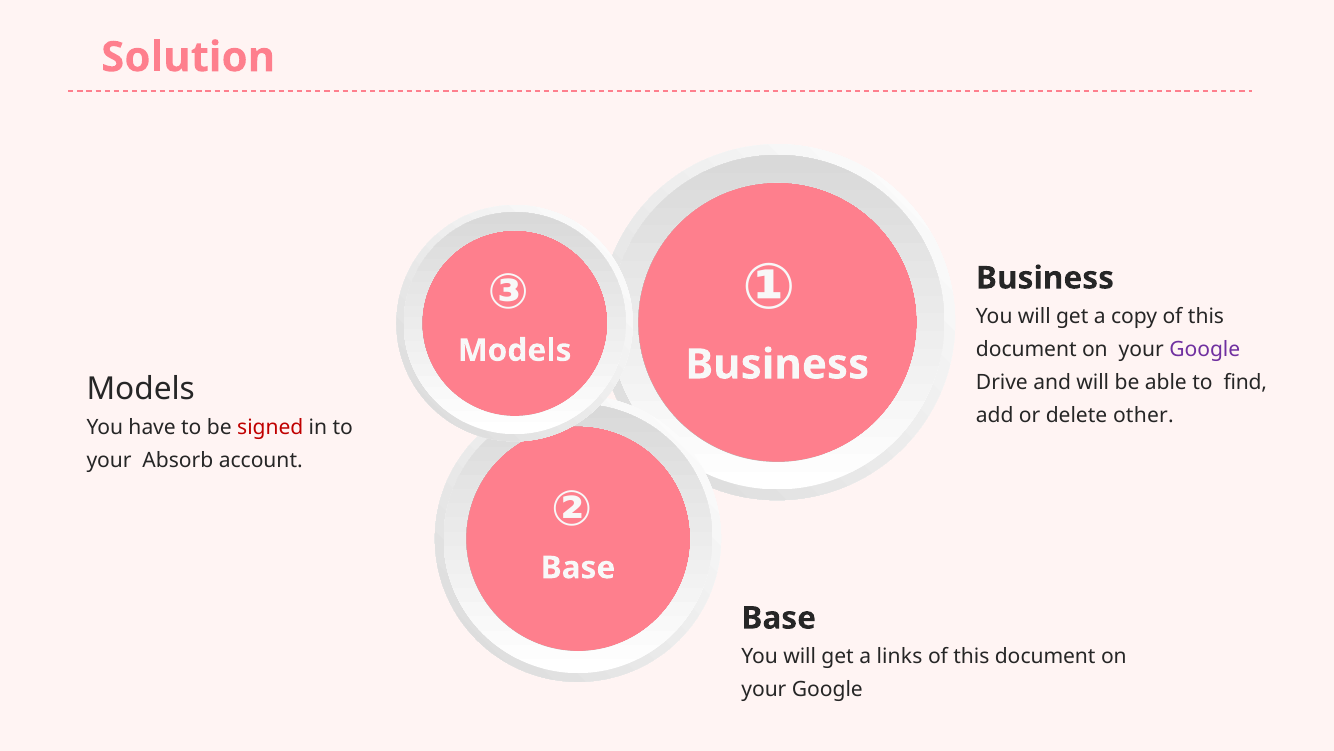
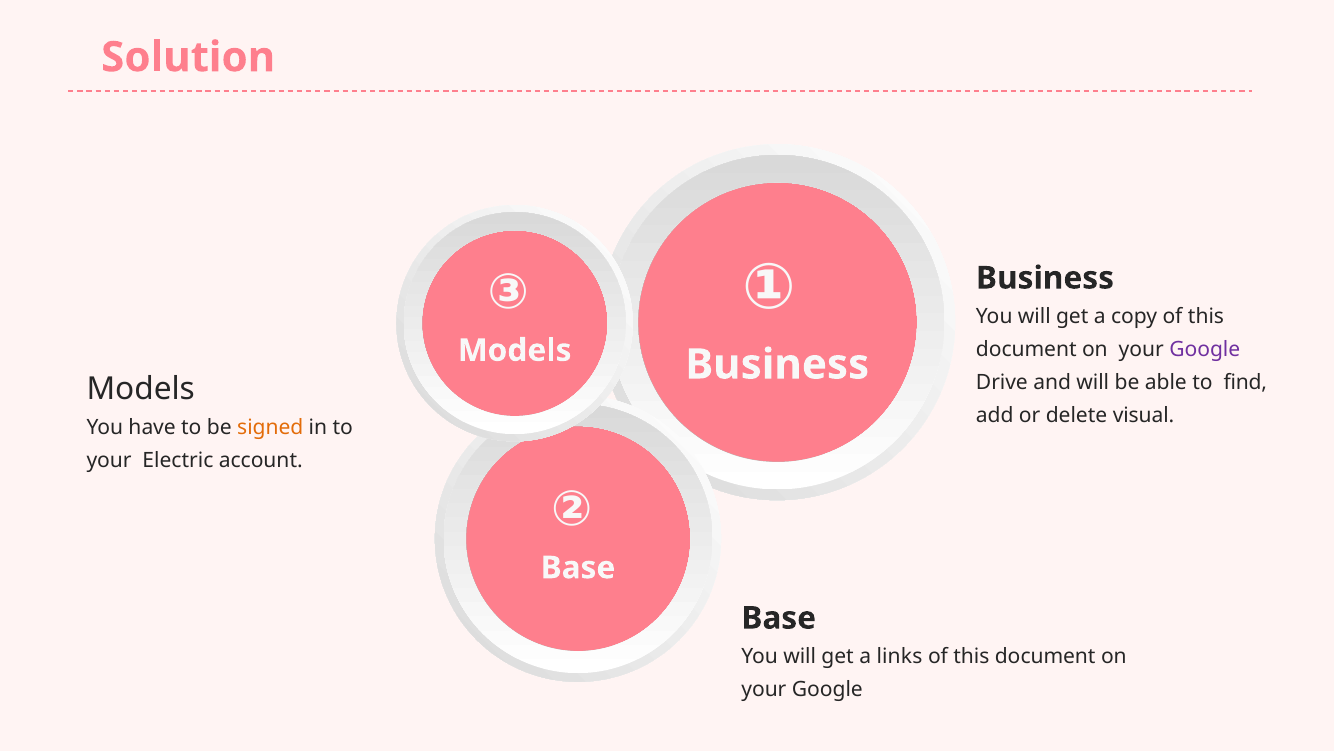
other: other -> visual
signed colour: red -> orange
Absorb: Absorb -> Electric
